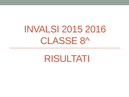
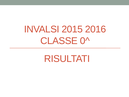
8^: 8^ -> 0^
